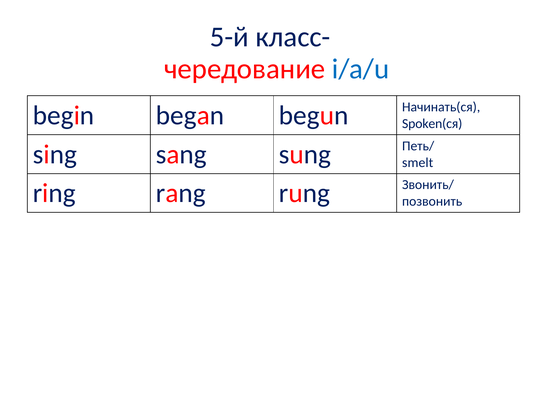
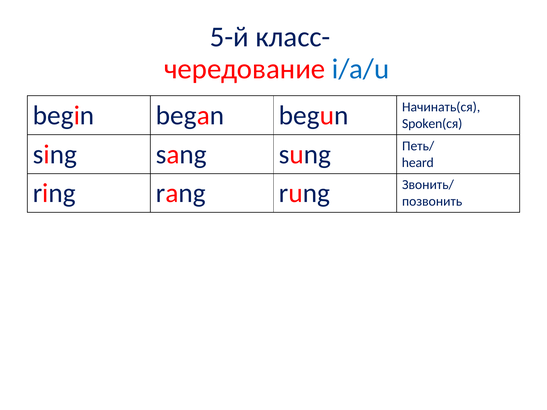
smelt: smelt -> heard
